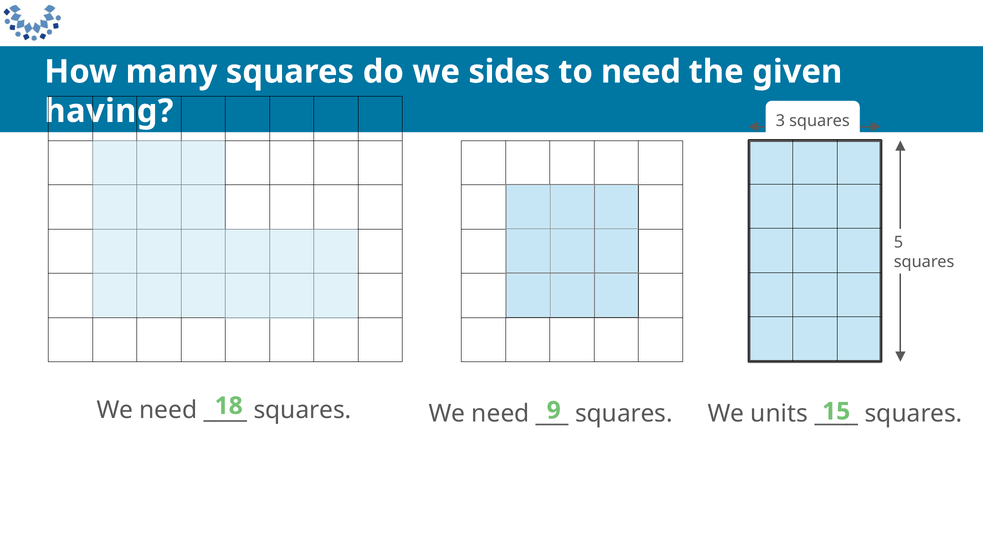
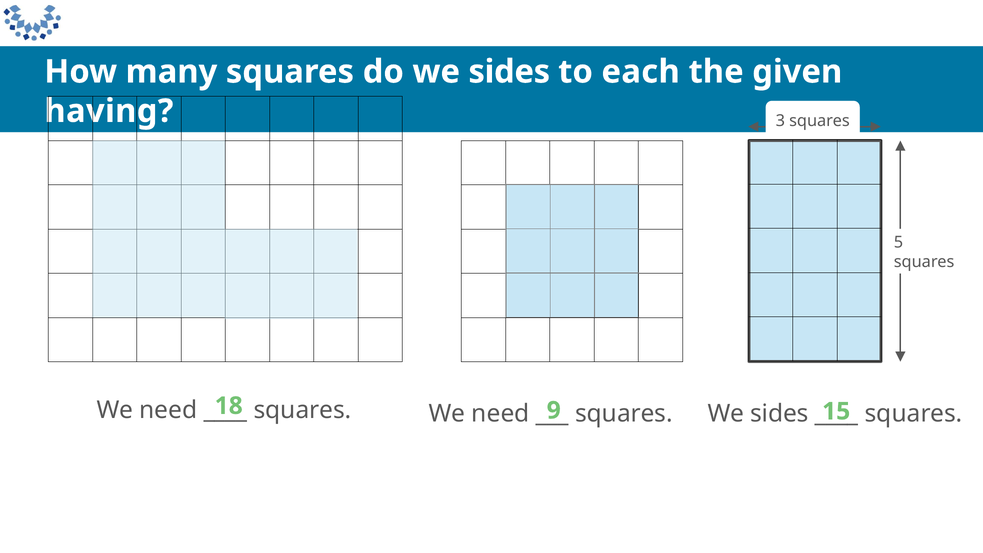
to need: need -> each
units at (779, 414): units -> sides
